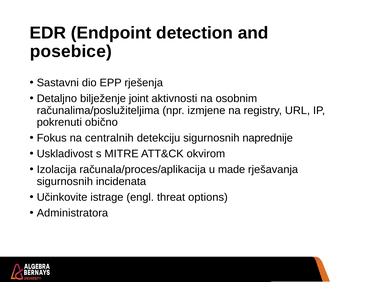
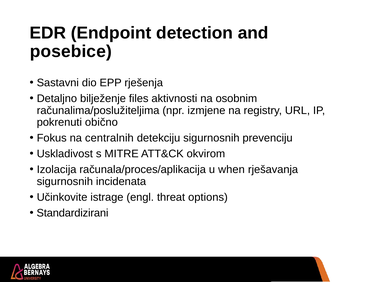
joint: joint -> files
naprednije: naprednije -> prevenciju
made: made -> when
Administratora: Administratora -> Standardizirani
